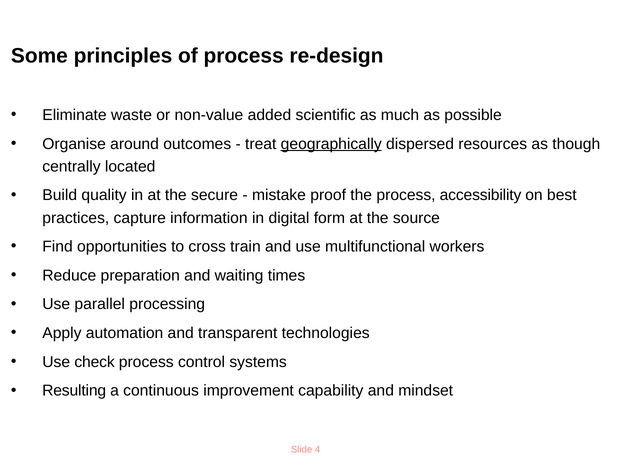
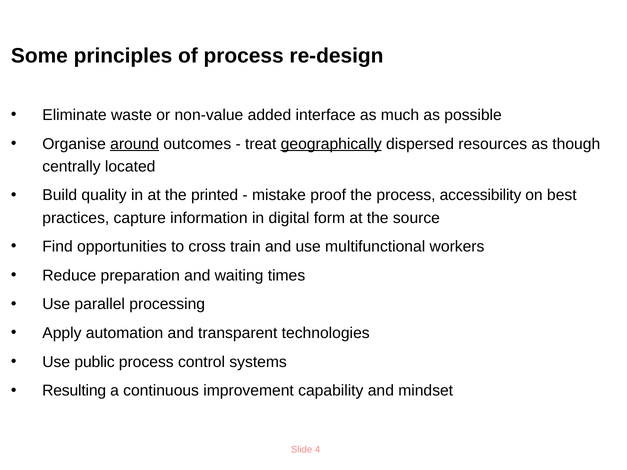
scientific: scientific -> interface
around underline: none -> present
secure: secure -> printed
check: check -> public
